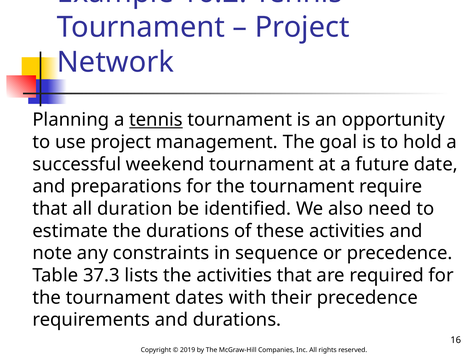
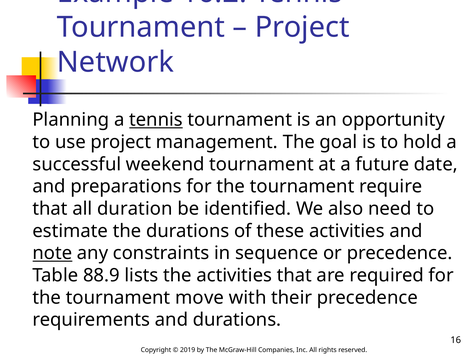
note underline: none -> present
37.3: 37.3 -> 88.9
dates: dates -> move
